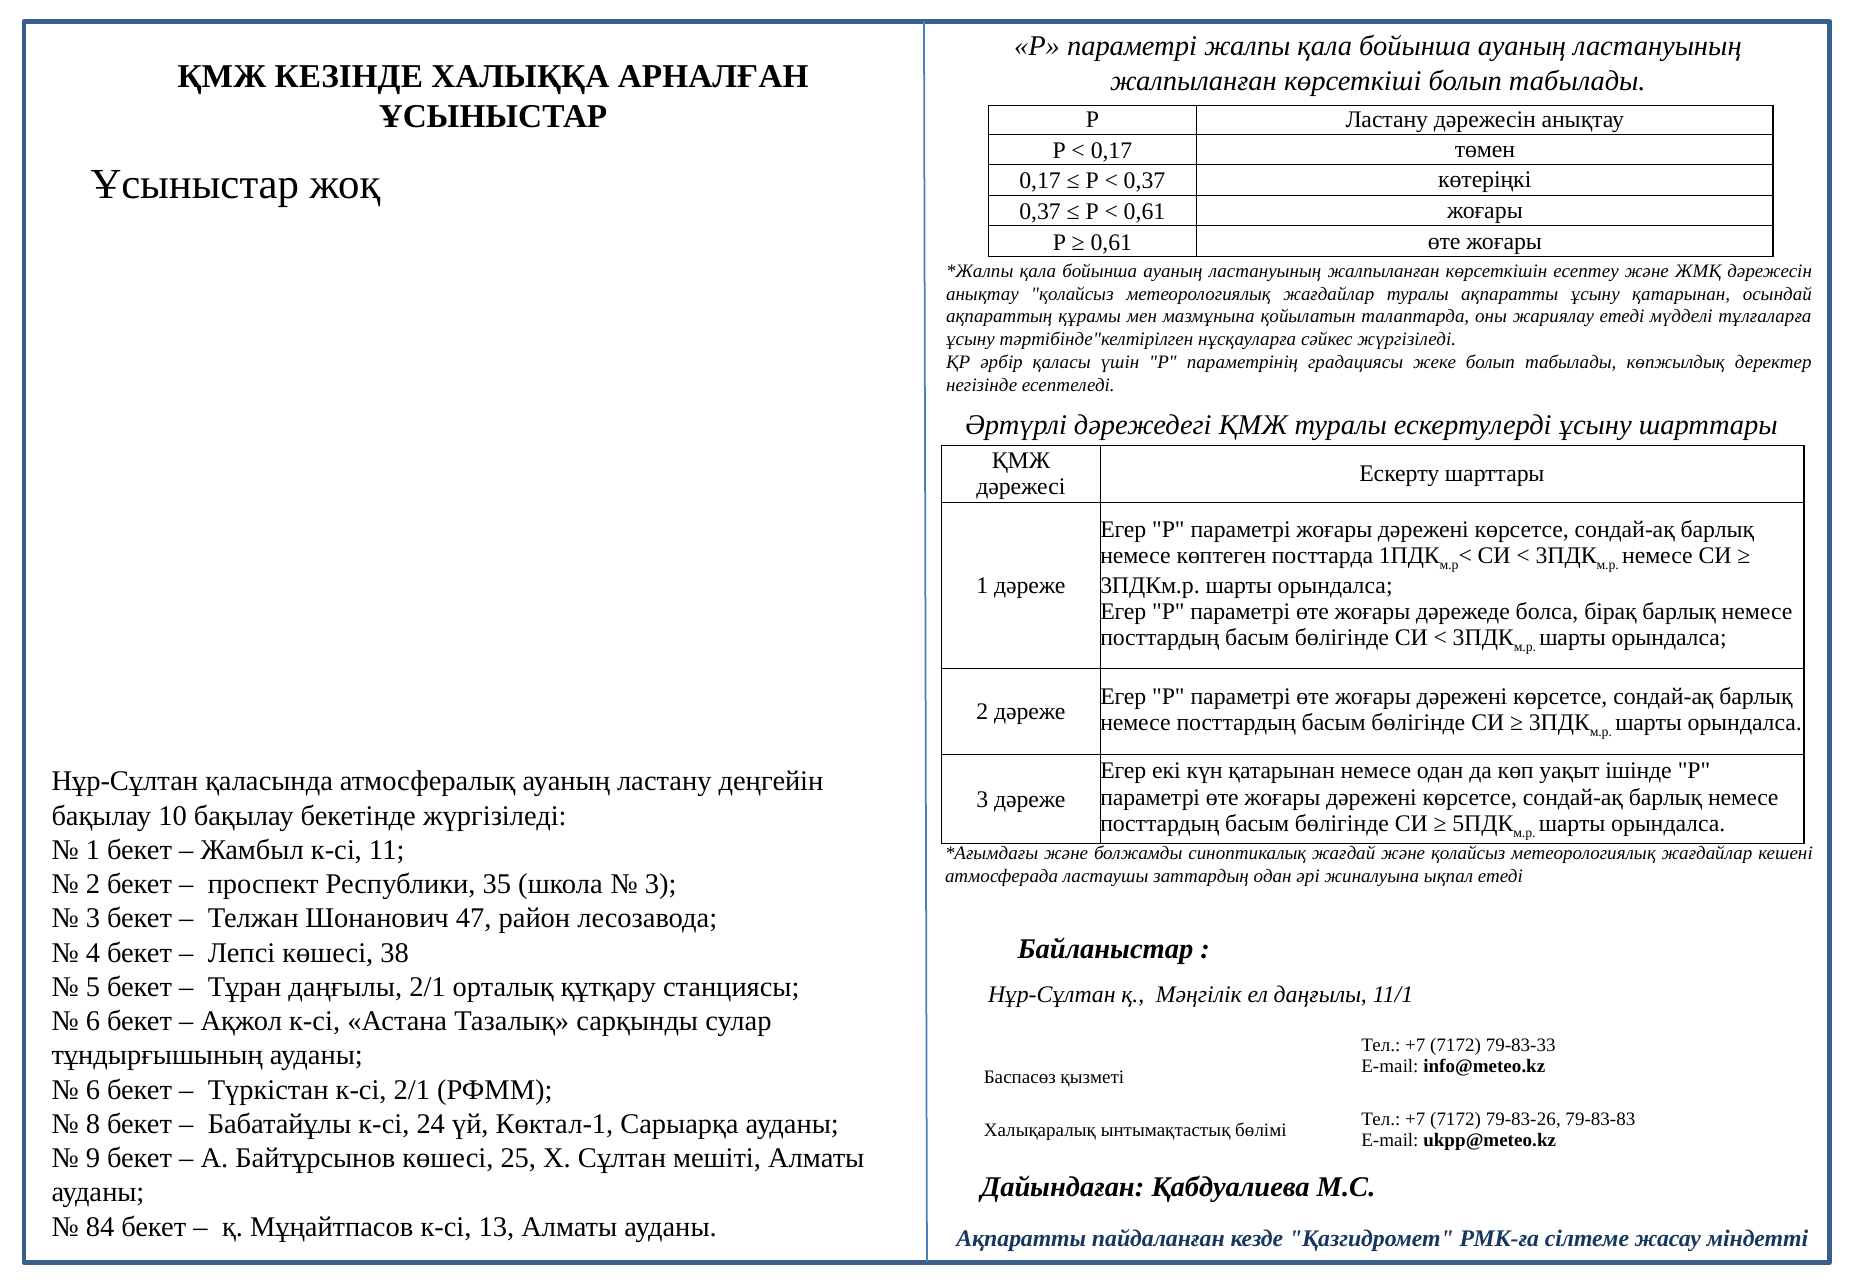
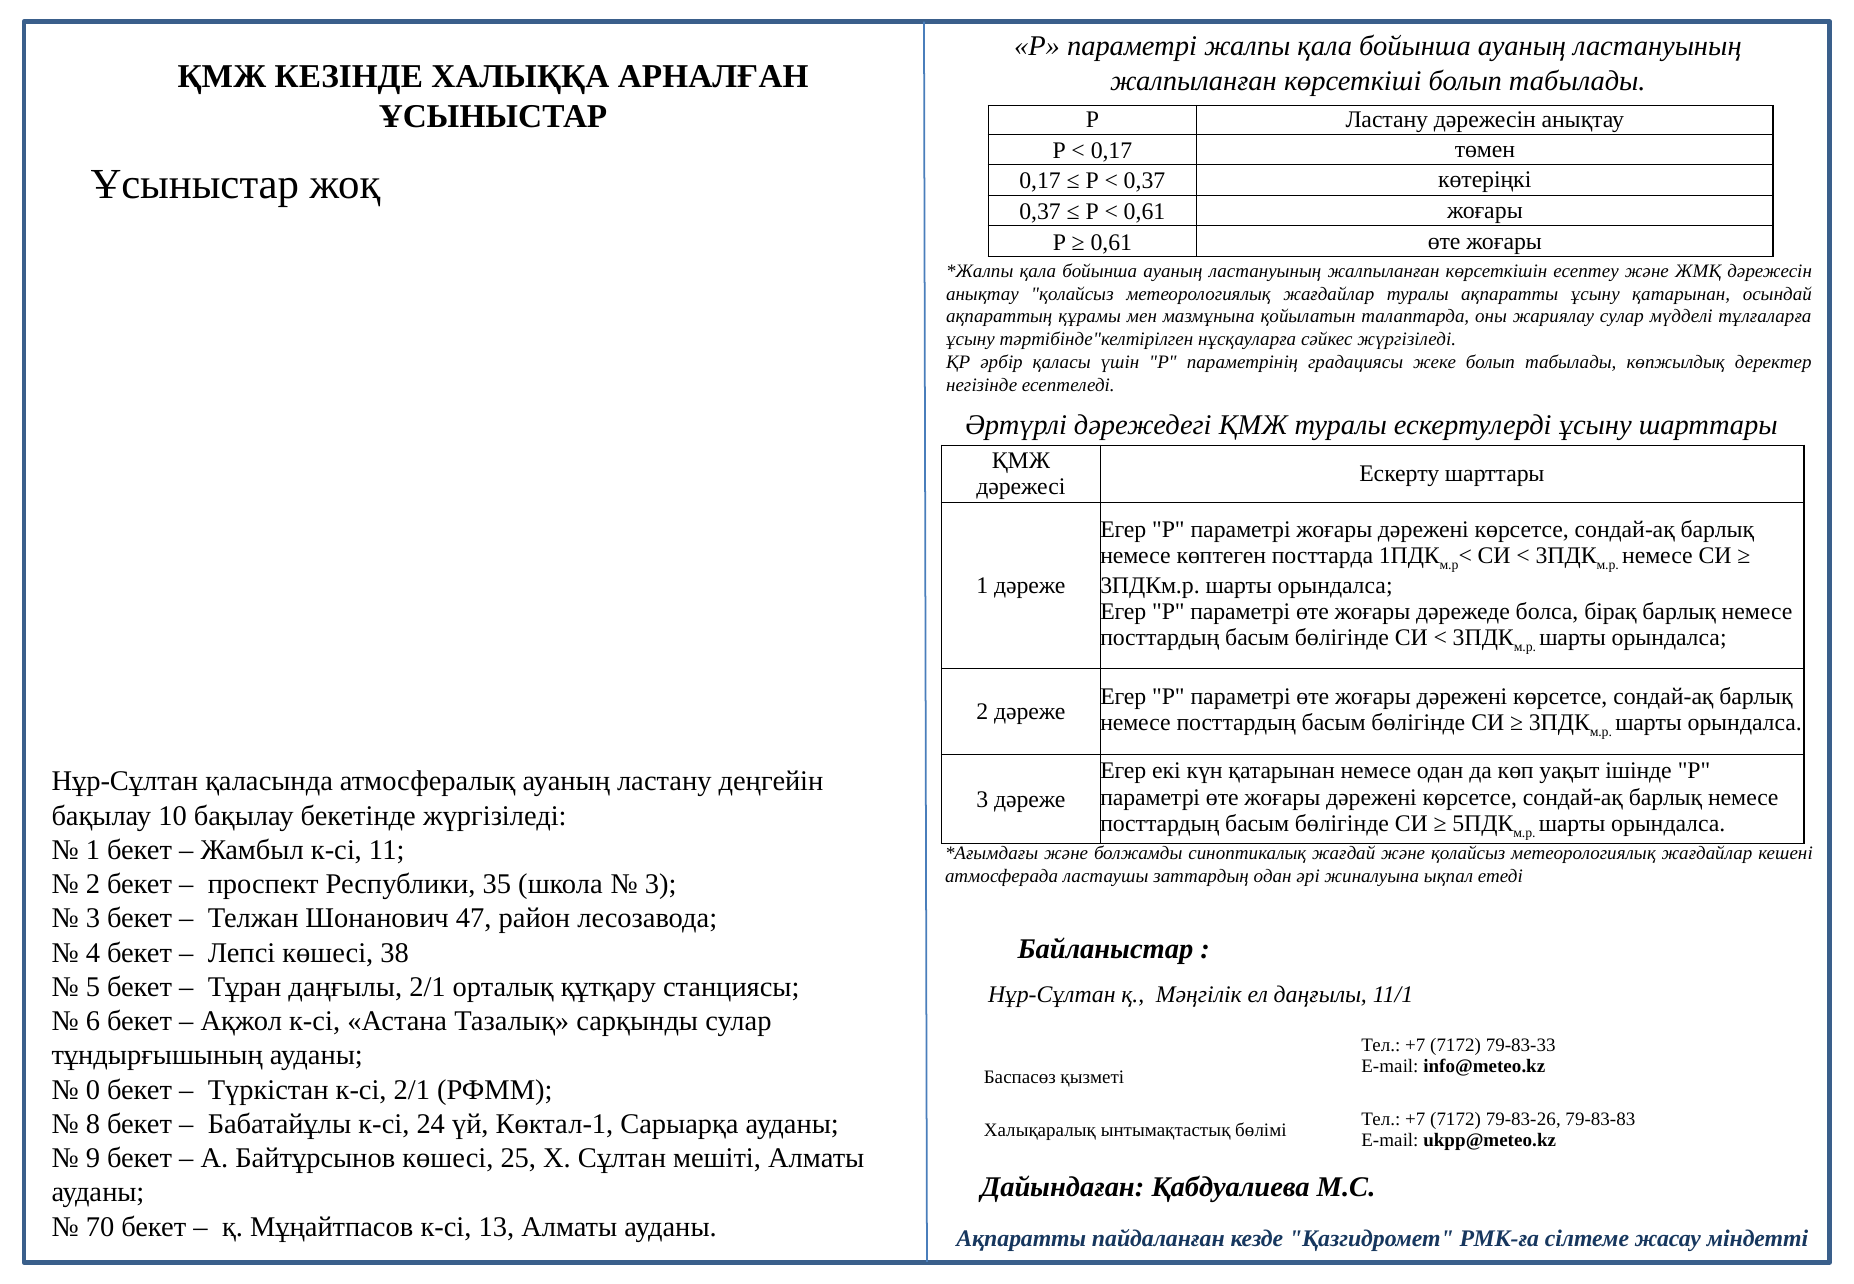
жариялау етеді: етеді -> сулар
6 at (93, 1089): 6 -> 0
84: 84 -> 70
